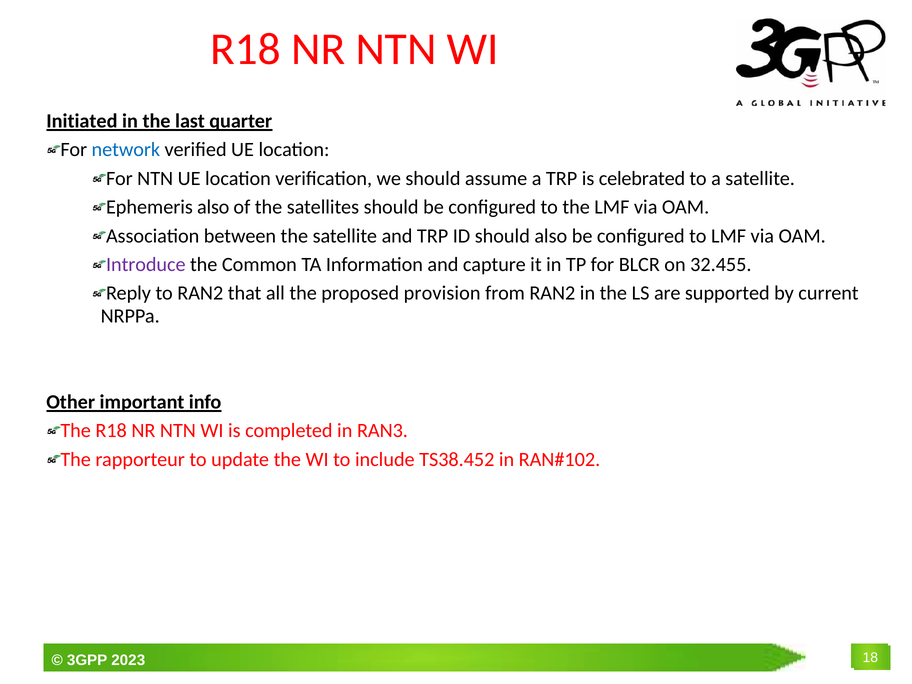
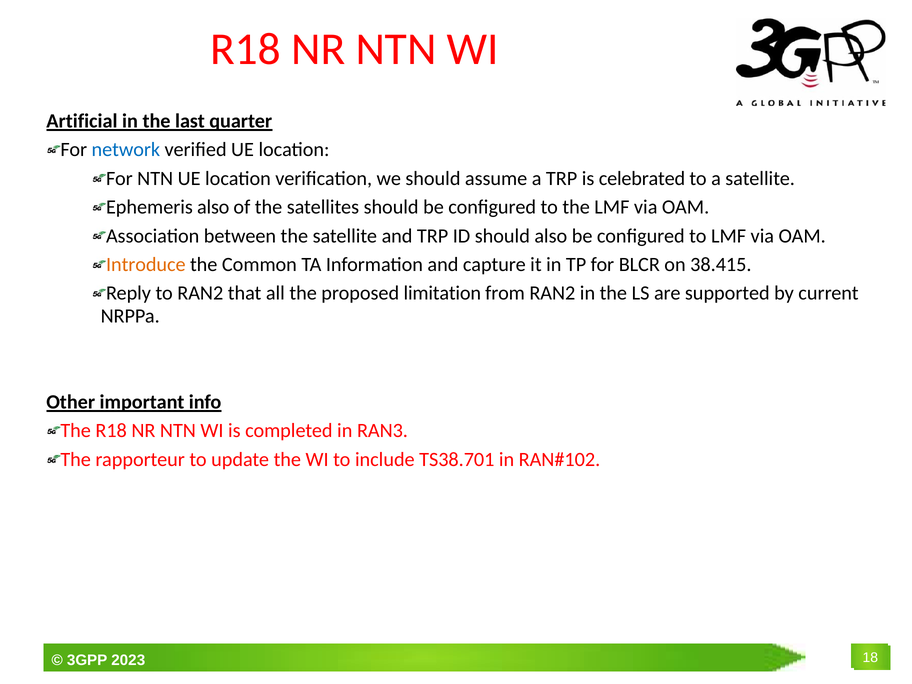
Initiated: Initiated -> Artificial
Introduce colour: purple -> orange
32.455: 32.455 -> 38.415
provision: provision -> limitation
TS38.452: TS38.452 -> TS38.701
